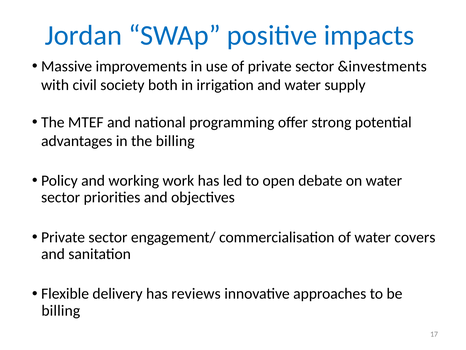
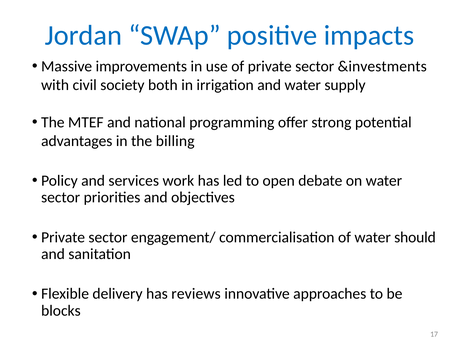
working: working -> services
covers: covers -> should
billing at (61, 310): billing -> blocks
